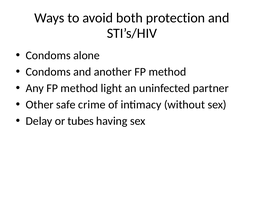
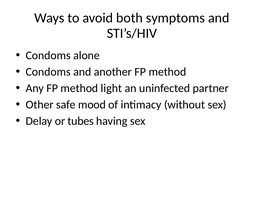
protection: protection -> symptoms
crime: crime -> mood
